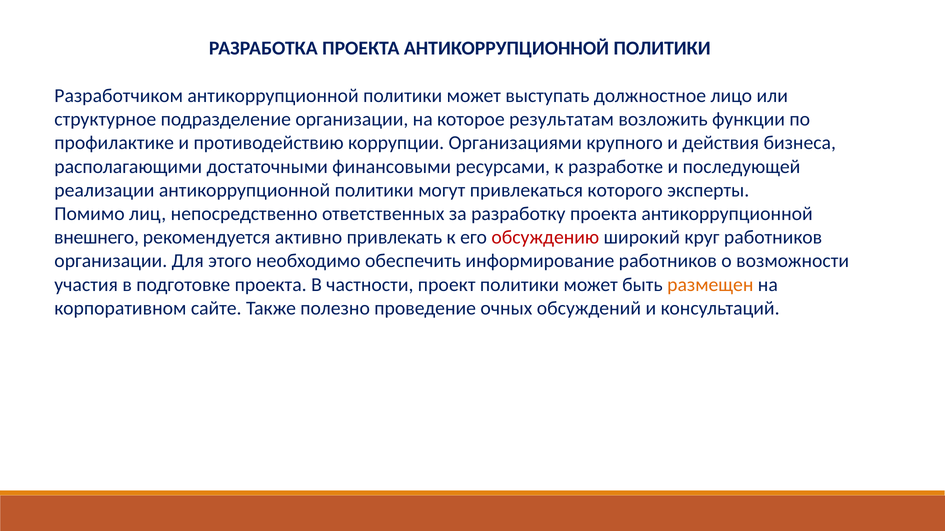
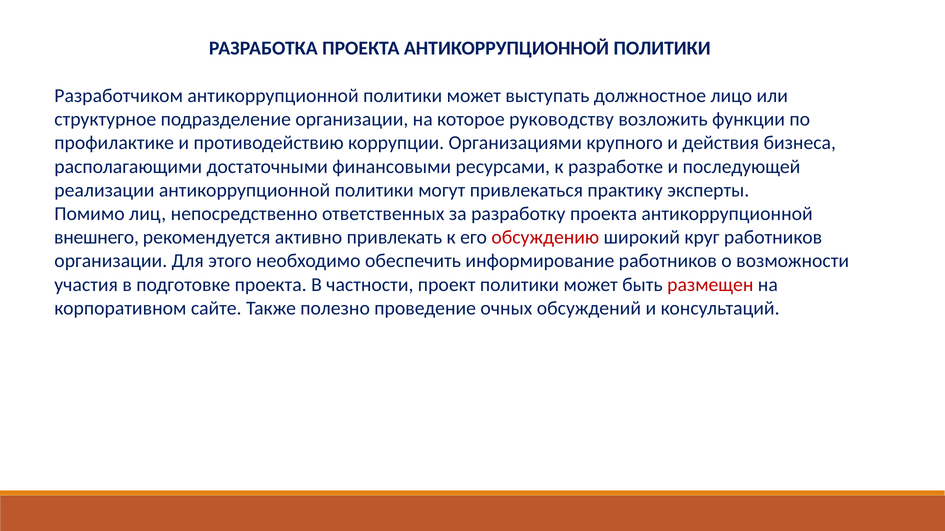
результатам: результатам -> руководству
которого: которого -> практику
размещен colour: orange -> red
